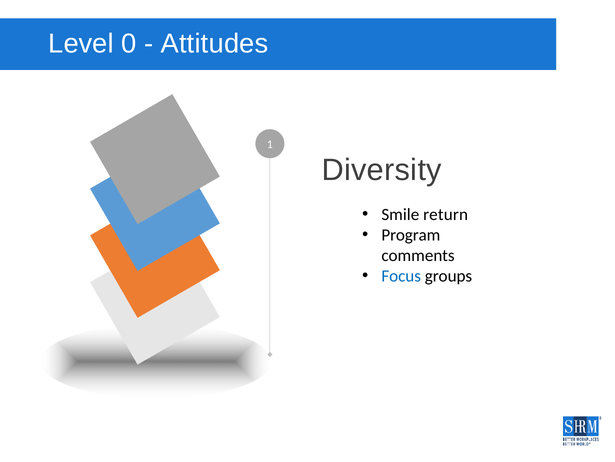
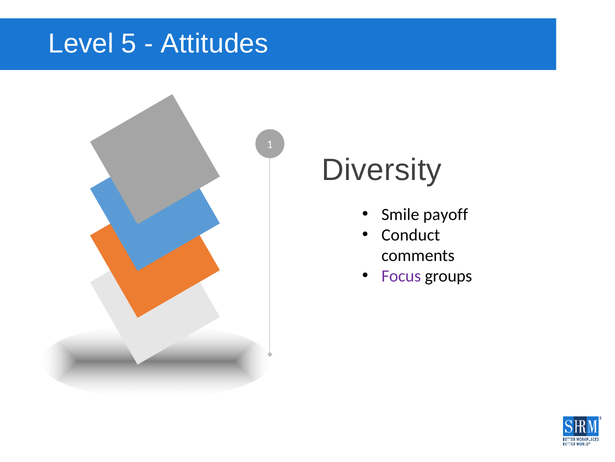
0: 0 -> 5
return: return -> payoff
Program: Program -> Conduct
Focus colour: blue -> purple
